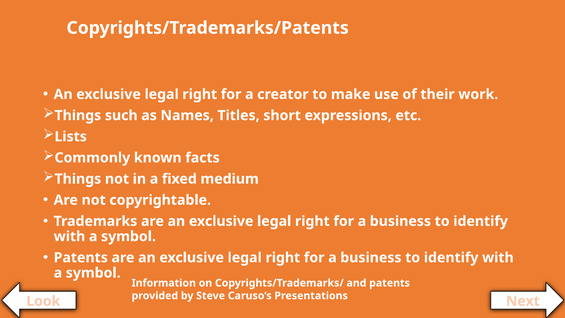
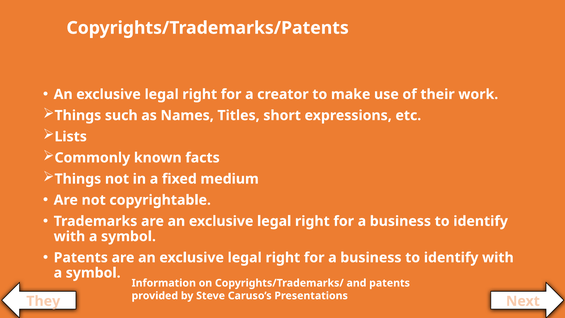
Look: Look -> They
